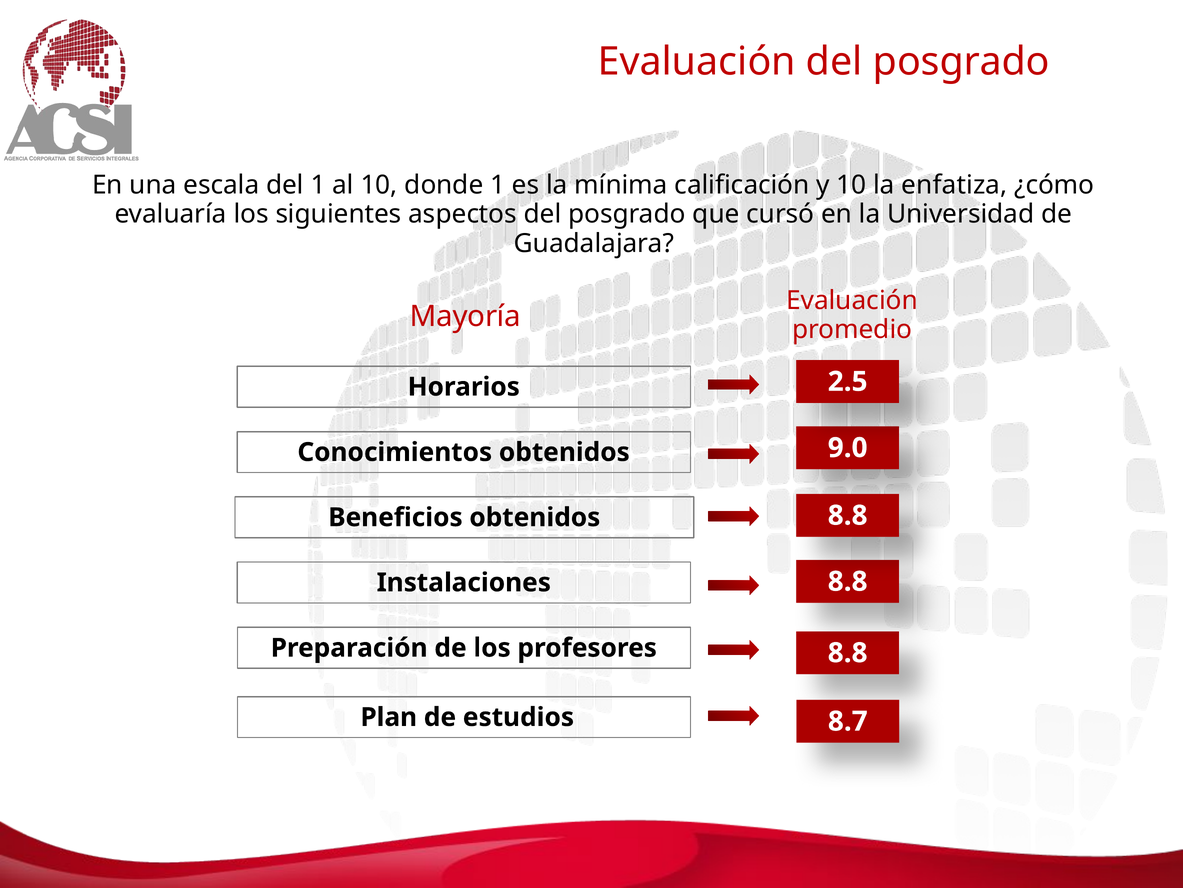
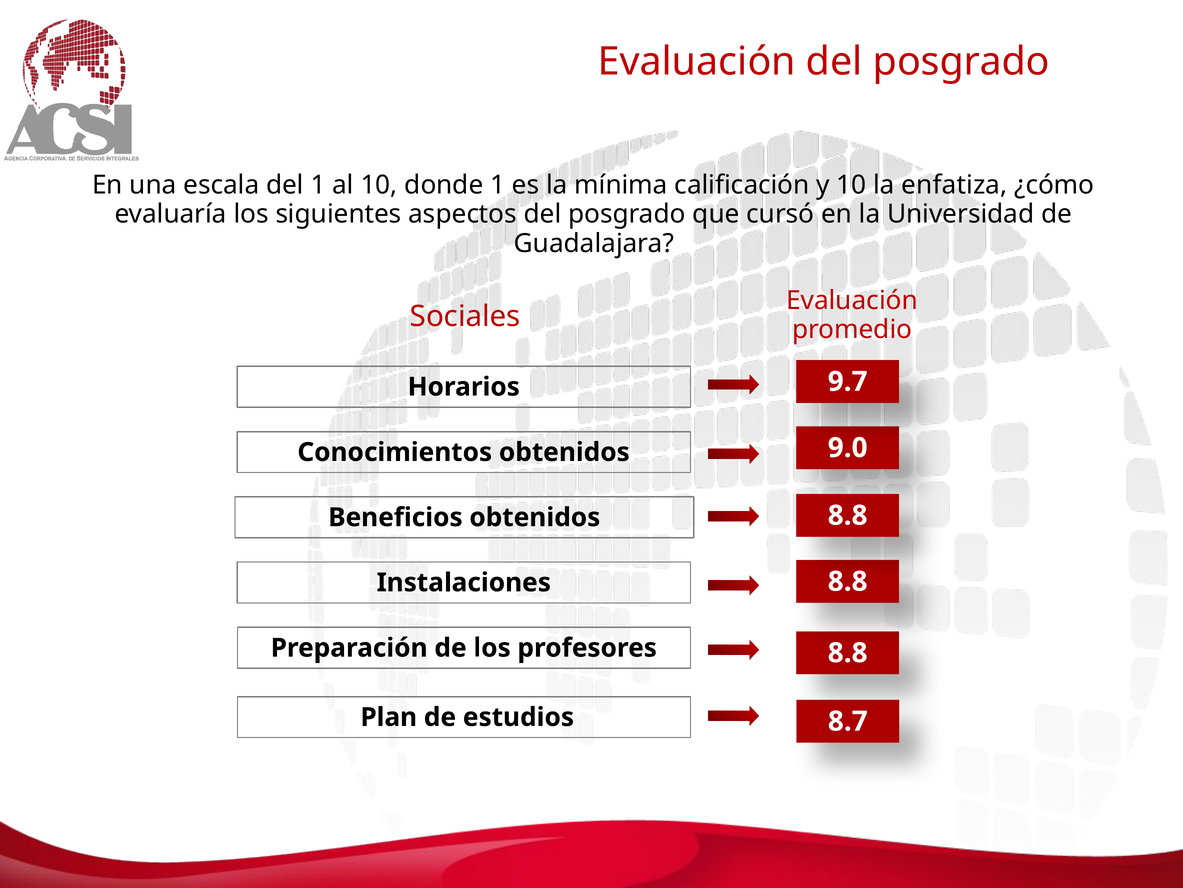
Mayoría: Mayoría -> Sociales
2.5: 2.5 -> 9.7
